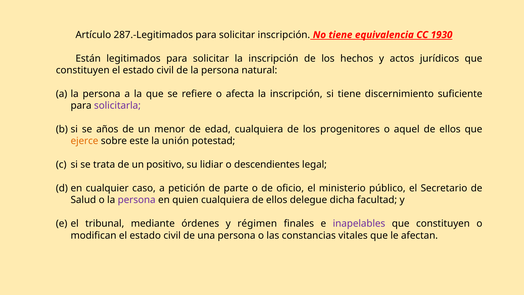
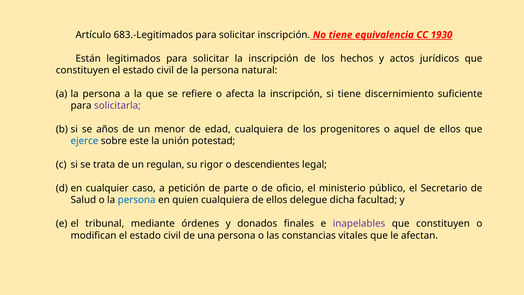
287.-Legitimados: 287.-Legitimados -> 683.-Legitimados
ejerce colour: orange -> blue
positivo: positivo -> regulan
lidiar: lidiar -> rigor
persona at (137, 200) colour: purple -> blue
régimen: régimen -> donados
